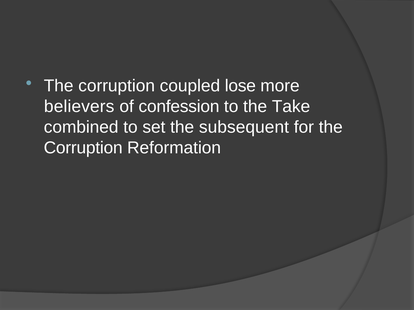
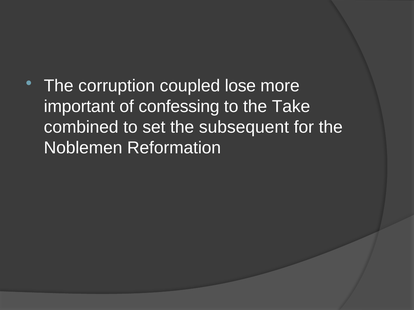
believers: believers -> important
confession: confession -> confessing
Corruption at (83, 148): Corruption -> Noblemen
